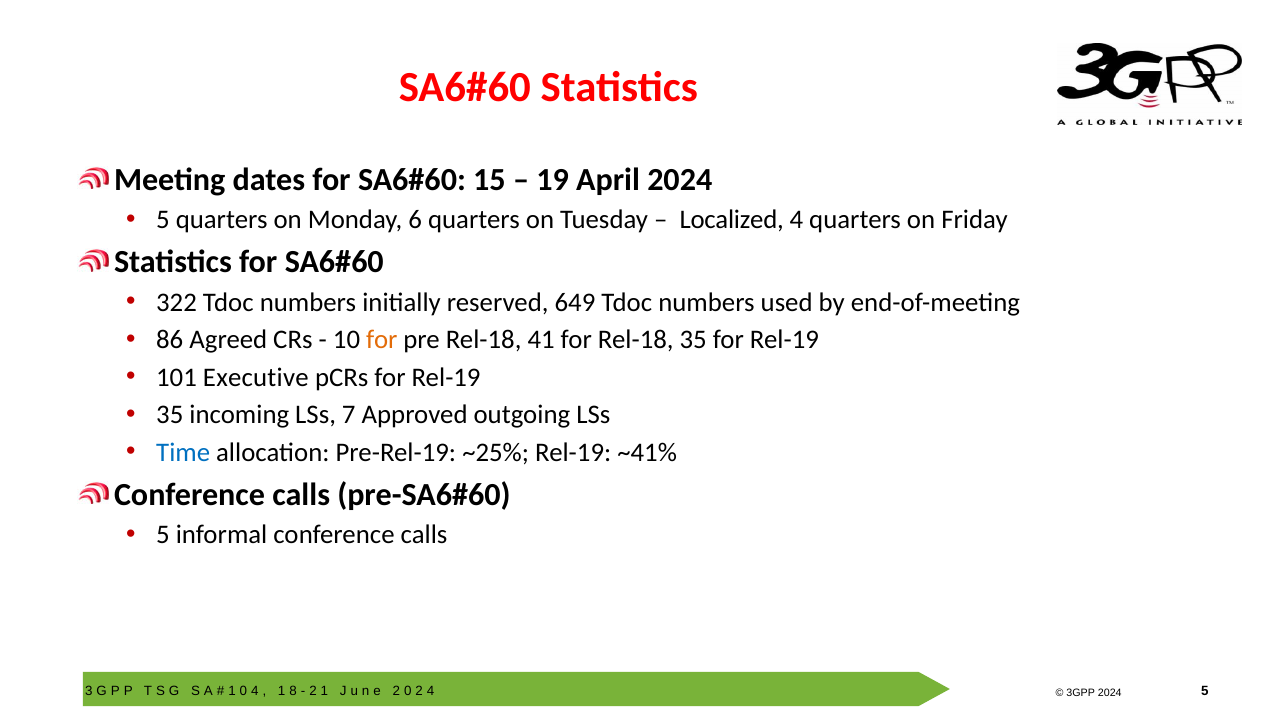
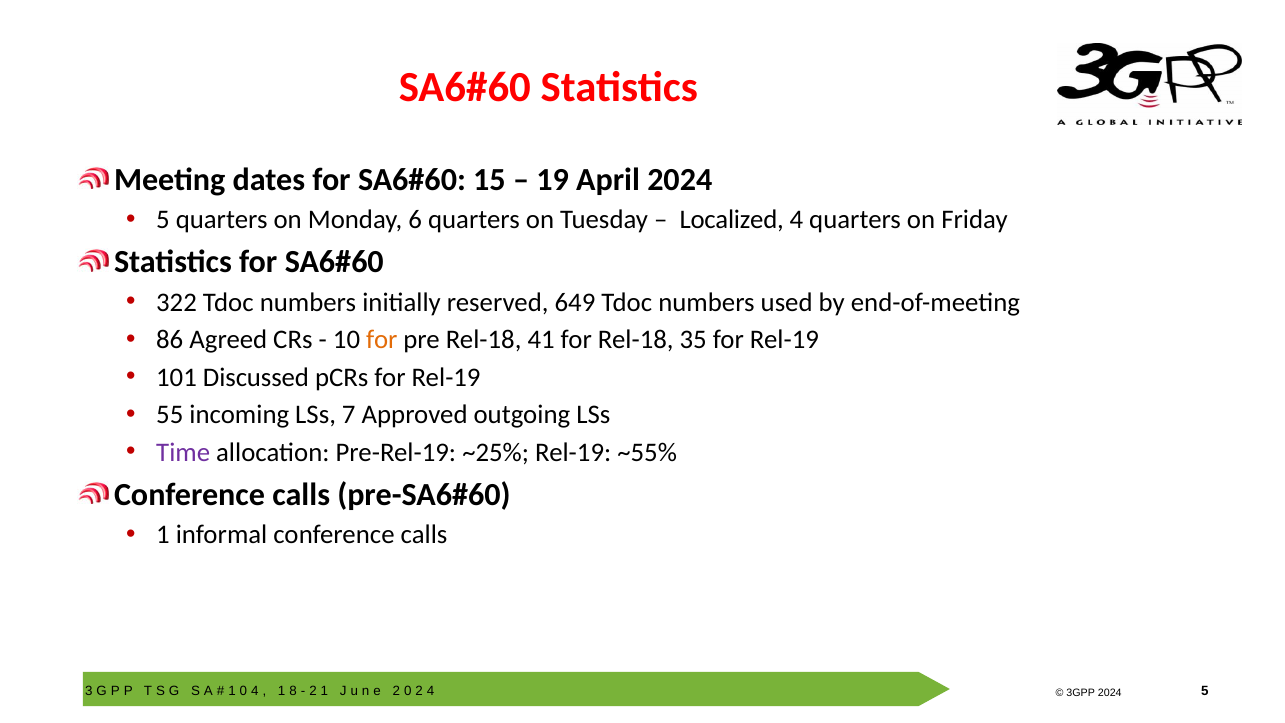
Executive: Executive -> Discussed
35 at (170, 415): 35 -> 55
Time colour: blue -> purple
~41%: ~41% -> ~55%
5 at (163, 535): 5 -> 1
